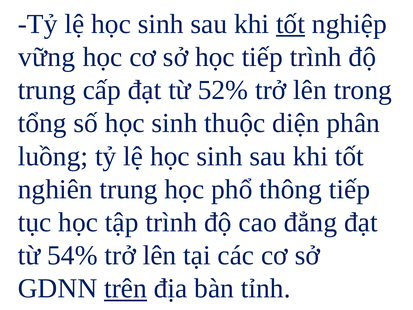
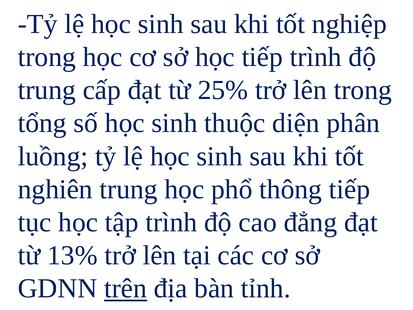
tốt at (291, 24) underline: present -> none
vững at (47, 57): vững -> trong
52%: 52% -> 25%
54%: 54% -> 13%
